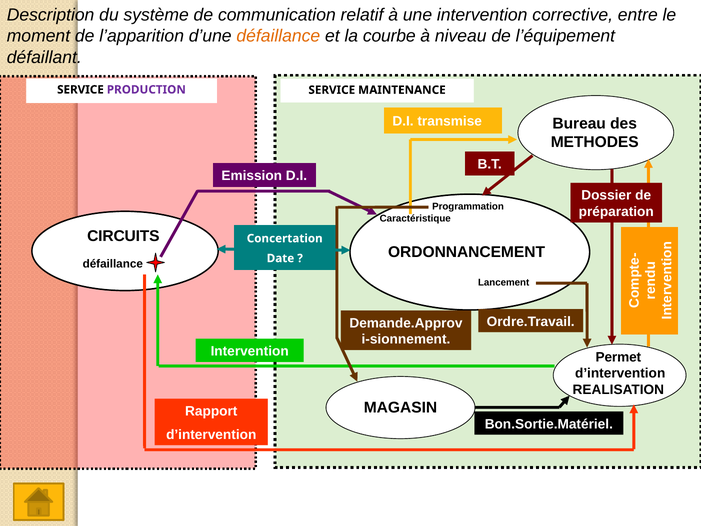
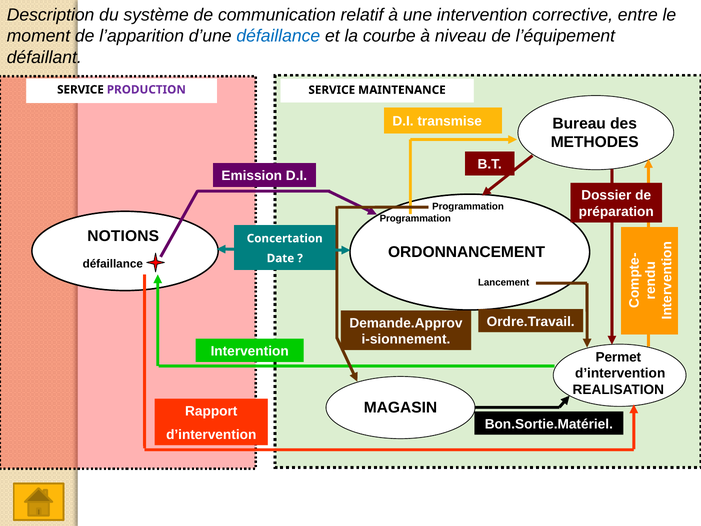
défaillance at (278, 36) colour: orange -> blue
Caractéristique at (415, 219): Caractéristique -> Programmation
CIRCUITS: CIRCUITS -> NOTIONS
